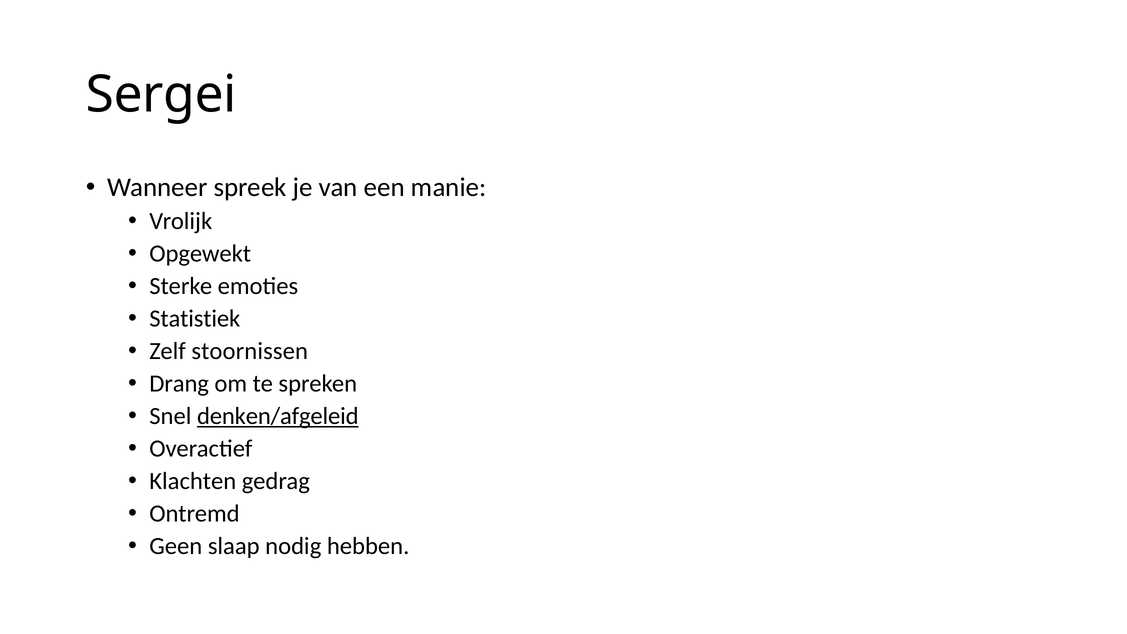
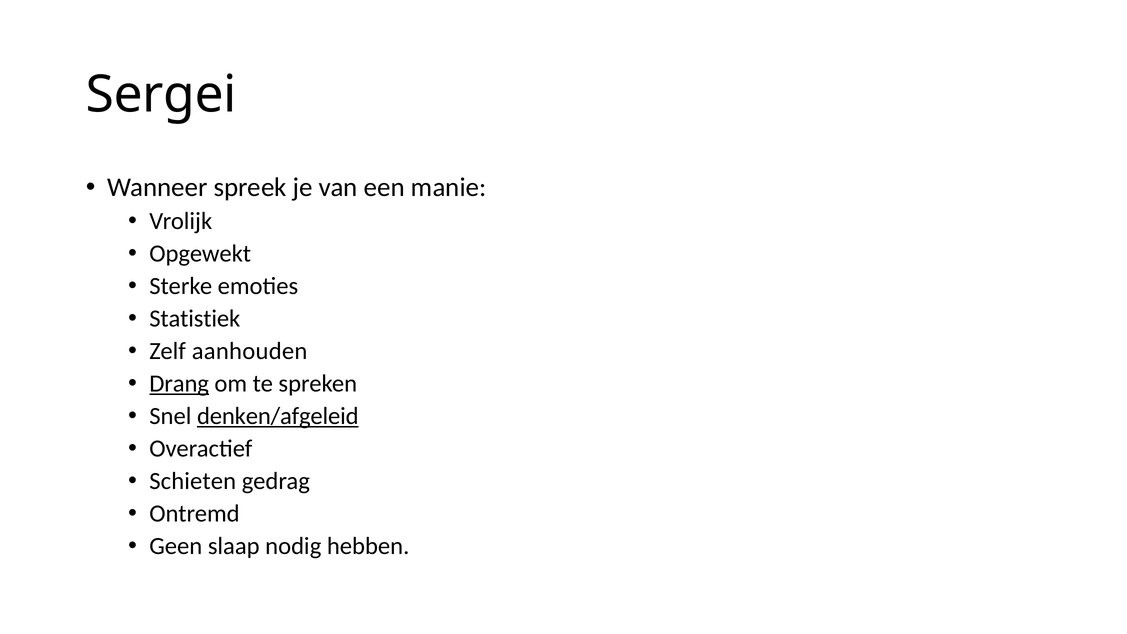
stoornissen: stoornissen -> aanhouden
Drang underline: none -> present
Klachten: Klachten -> Schieten
